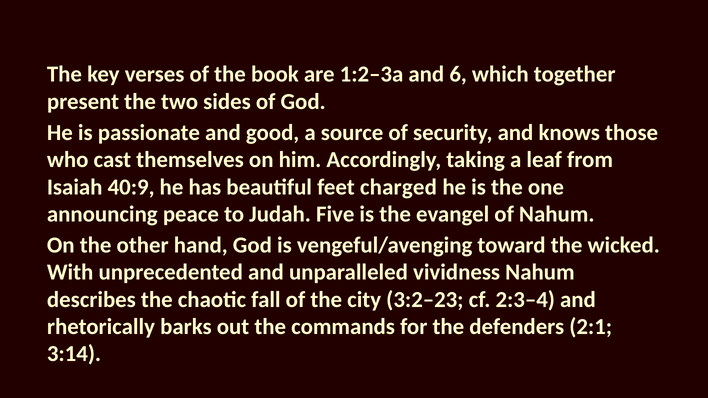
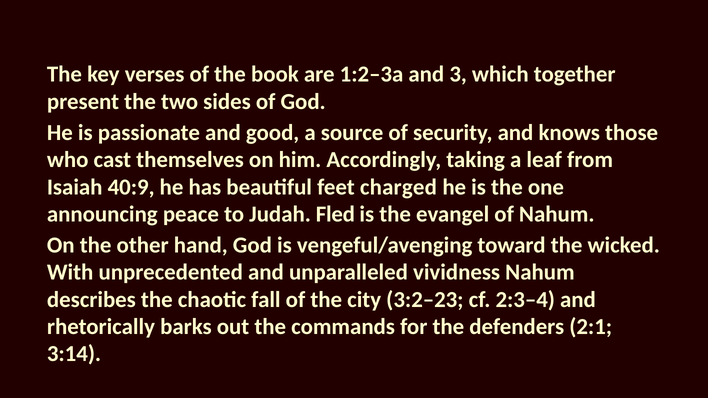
6: 6 -> 3
Five: Five -> Fled
